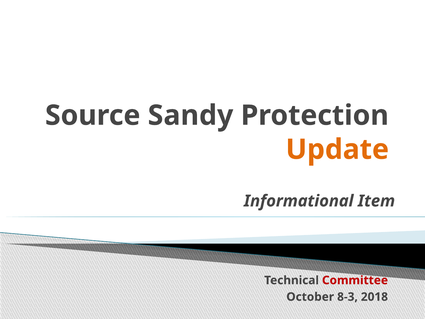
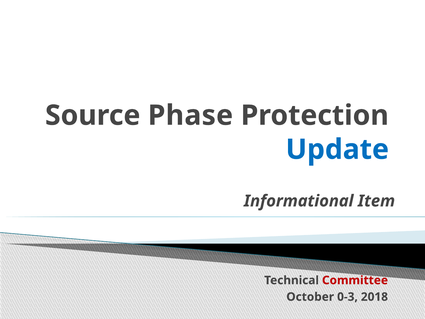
Sandy: Sandy -> Phase
Update colour: orange -> blue
8-3: 8-3 -> 0-3
